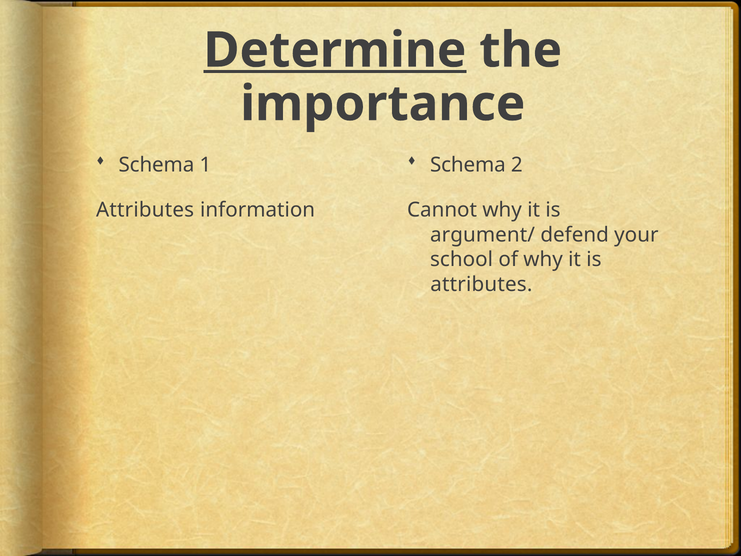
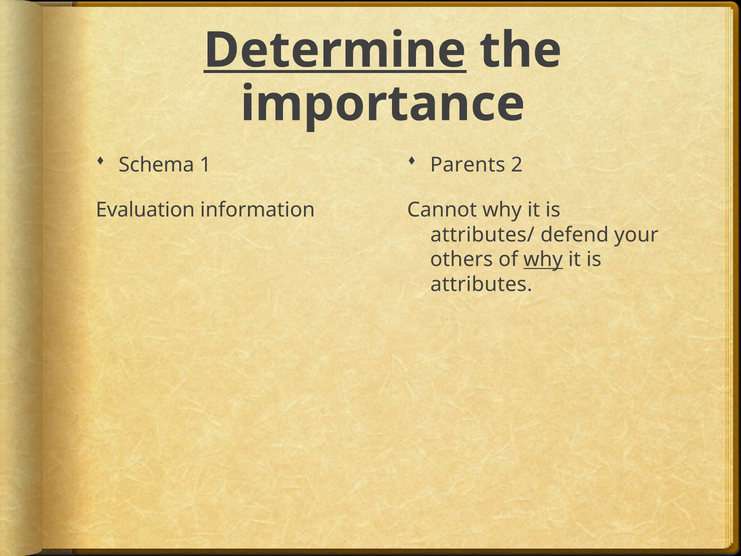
Schema at (468, 165): Schema -> Parents
Attributes at (145, 210): Attributes -> Evaluation
argument/: argument/ -> attributes/
school: school -> others
why at (543, 259) underline: none -> present
